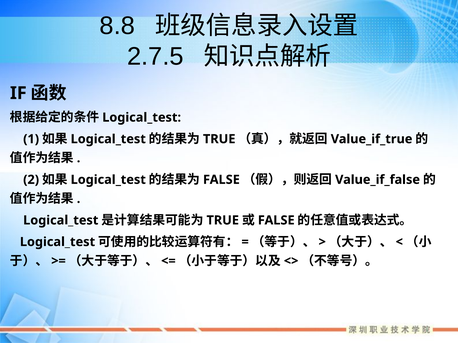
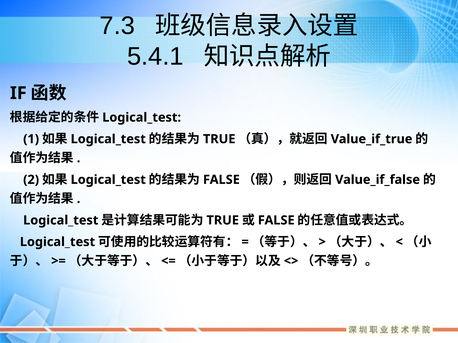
8.8: 8.8 -> 7.3
2.7.5: 2.7.5 -> 5.4.1
